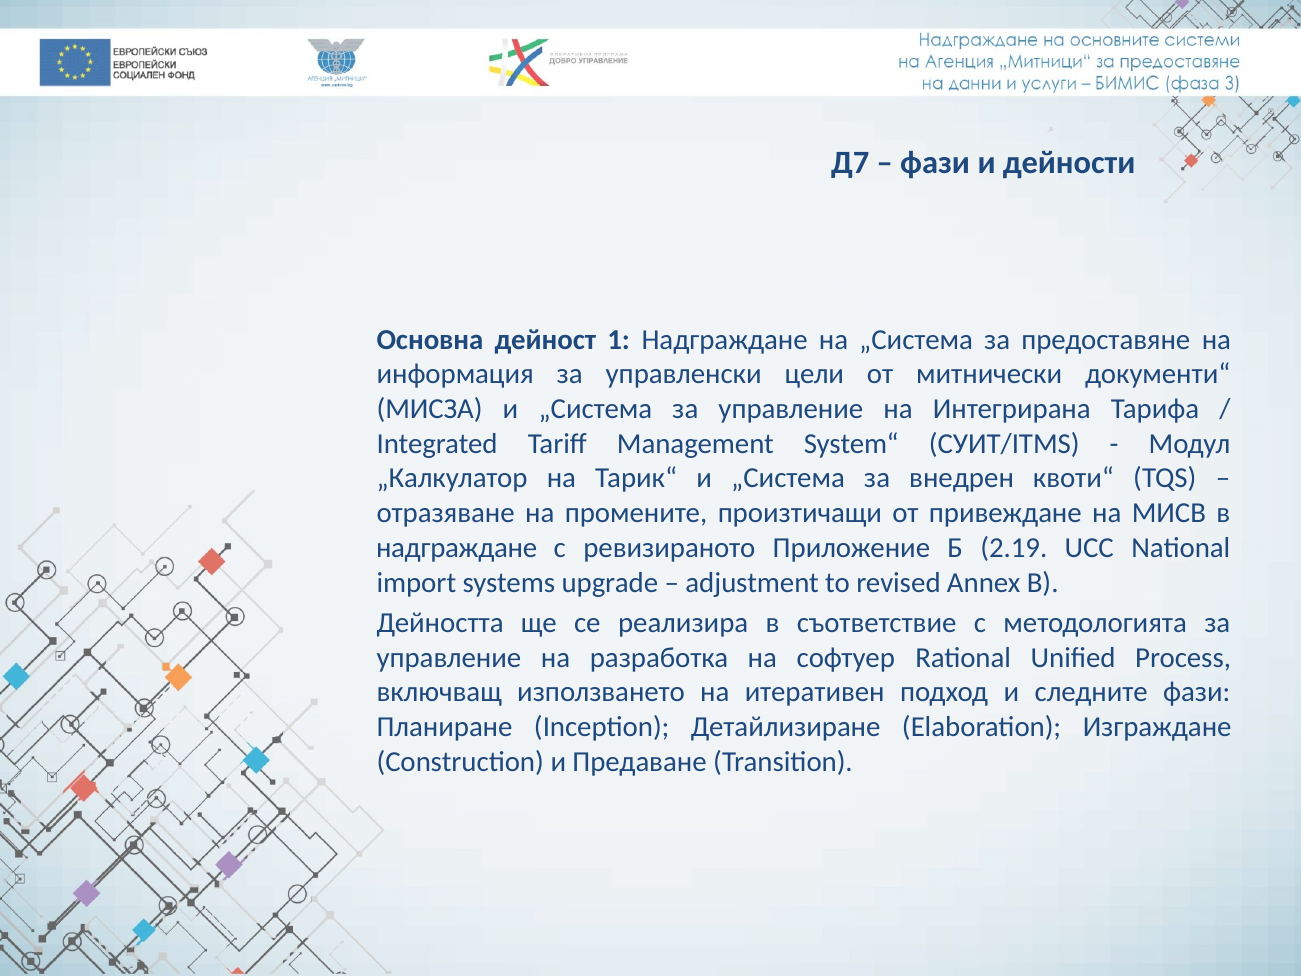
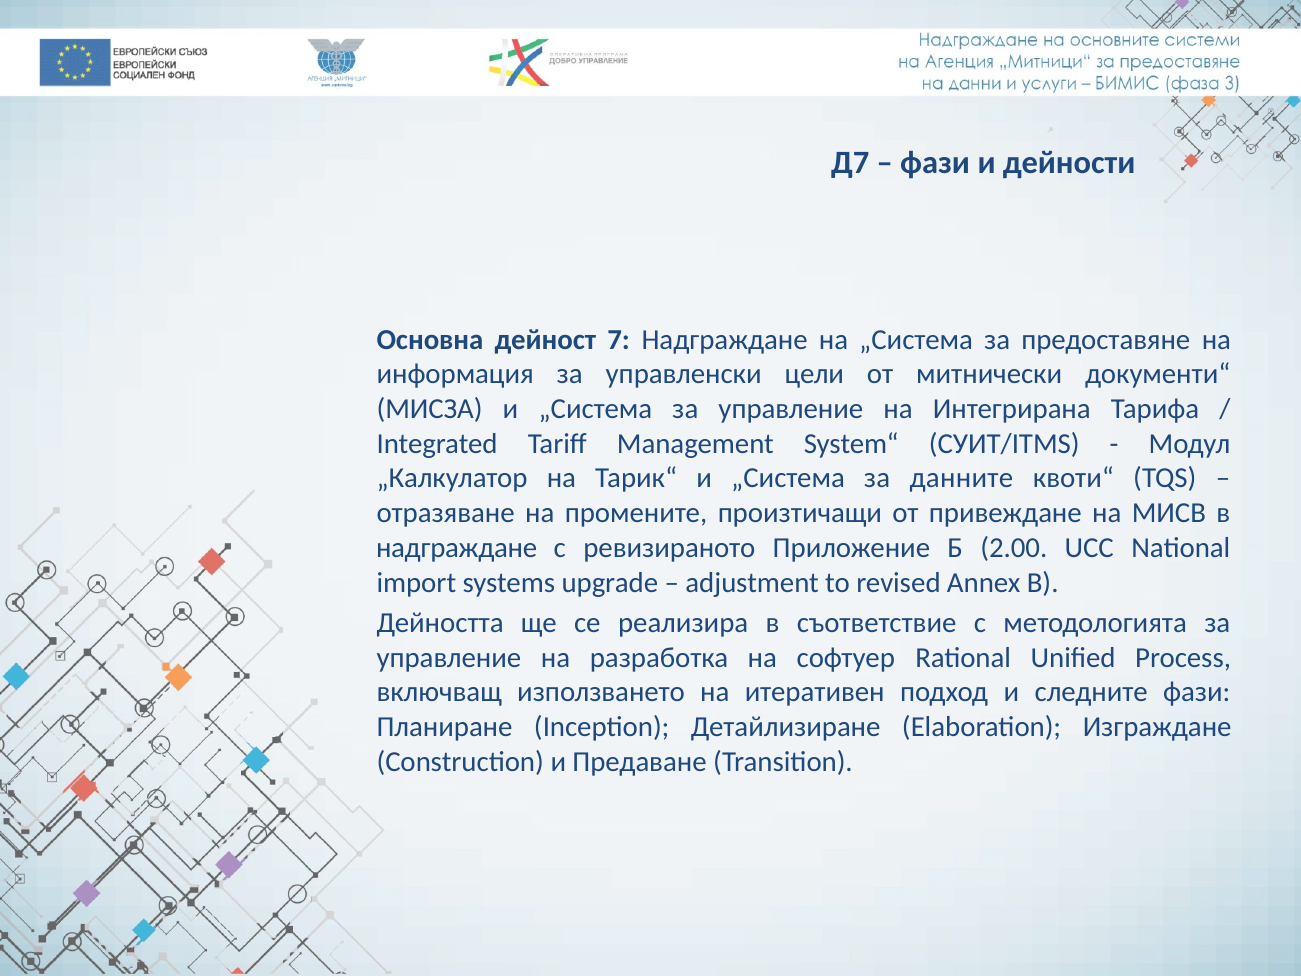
1: 1 -> 7
внедрен: внедрен -> данните
2.19: 2.19 -> 2.00
